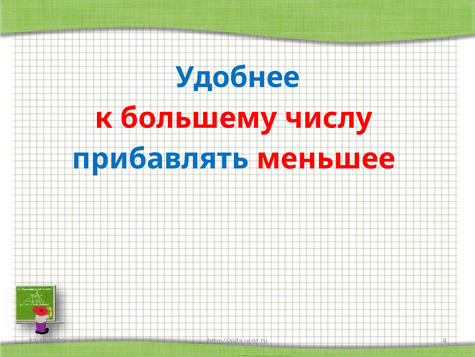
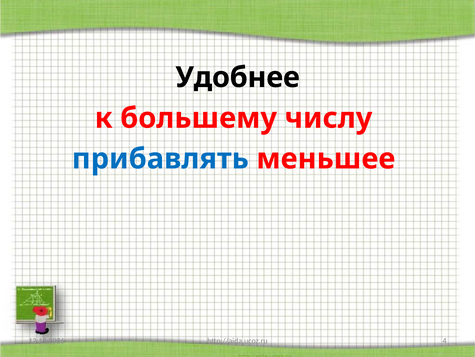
Удобнее colour: blue -> black
